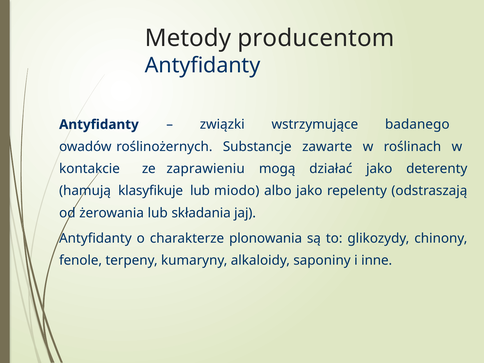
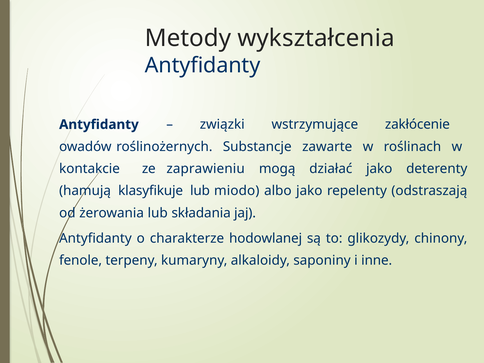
producentom: producentom -> wykształcenia
badanego: badanego -> zakłócenie
plonowania: plonowania -> hodowlanej
